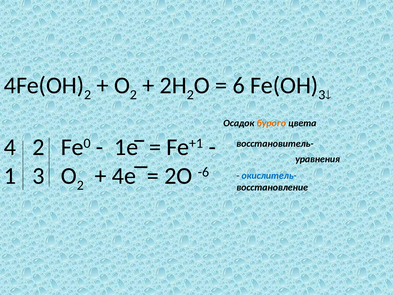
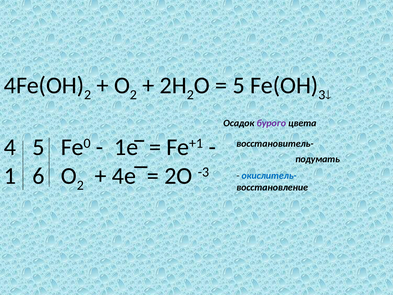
6 at (239, 85): 6 -> 5
бурого colour: orange -> purple
4 2: 2 -> 5
уравнения: уравнения -> подумать
3: 3 -> 6
-6: -6 -> -3
